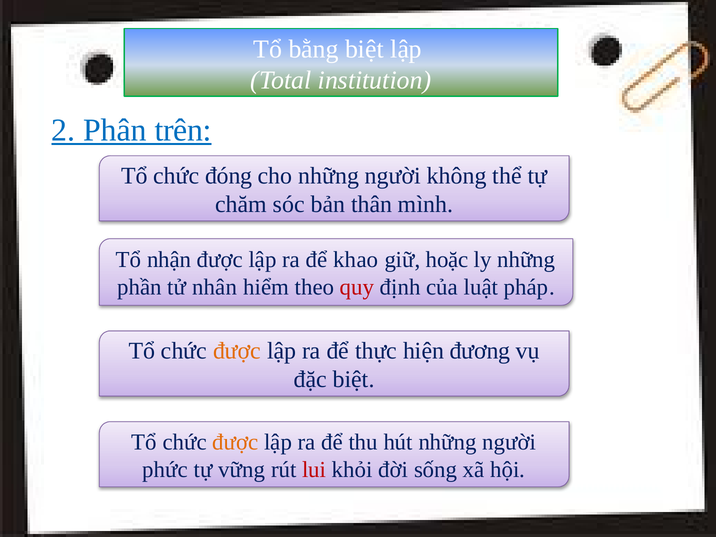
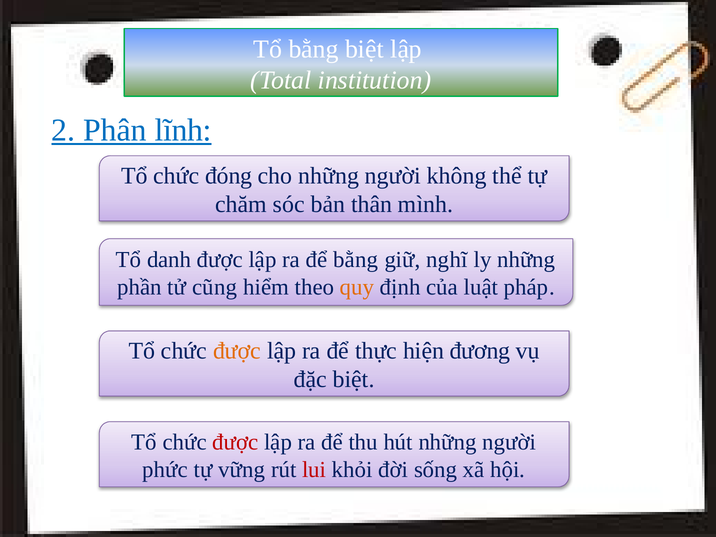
trên: trên -> lĩnh
nhận: nhận -> danh
để khao: khao -> bằng
hoặc: hoặc -> nghĩ
nhân: nhân -> cũng
quy colour: red -> orange
được at (235, 442) colour: orange -> red
